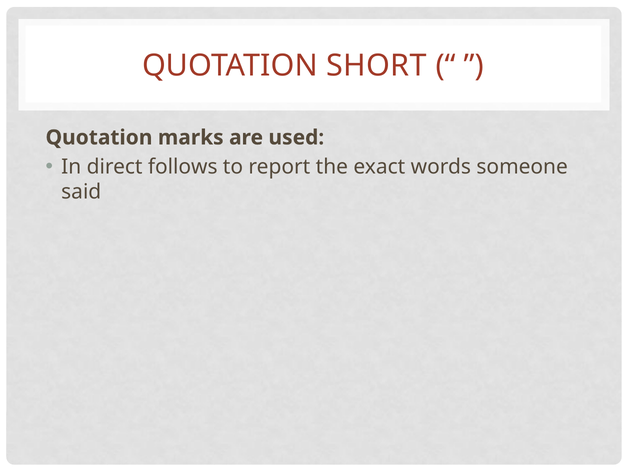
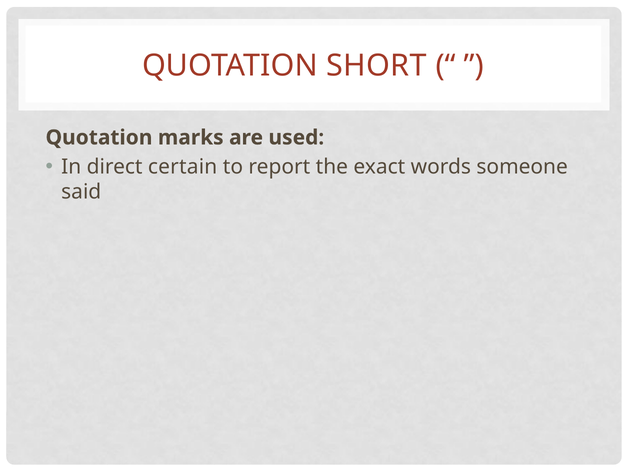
follows: follows -> certain
